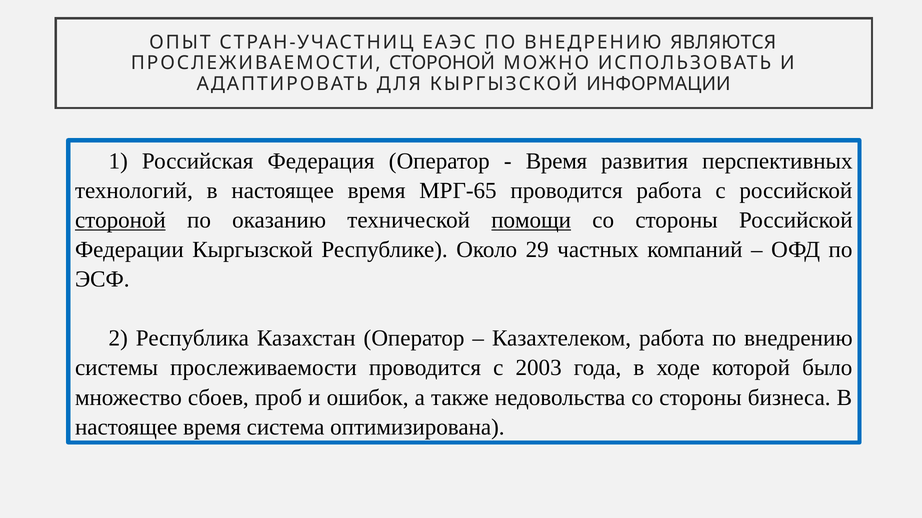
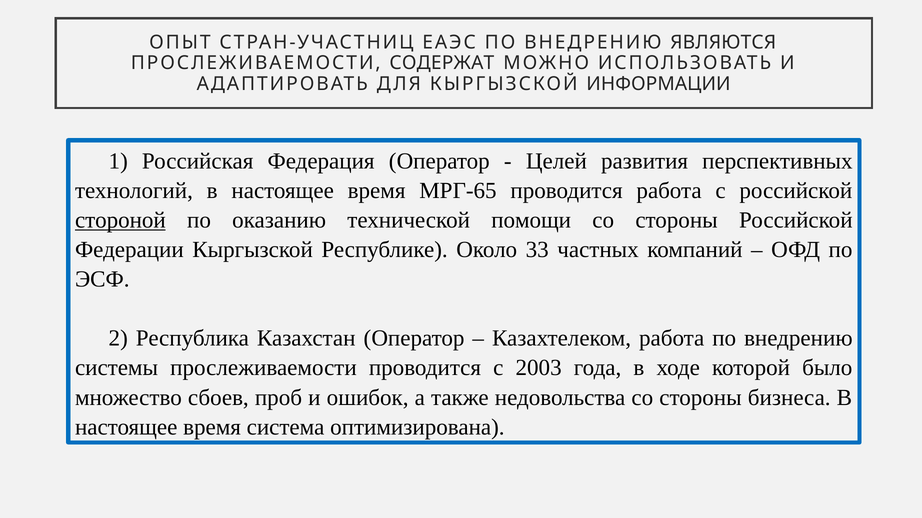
ПРОСЛЕЖИВАЕМОСТИ СТОРОНОЙ: СТОРОНОЙ -> СОДЕРЖАТ
Время at (557, 161): Время -> Целей
помощи underline: present -> none
29: 29 -> 33
